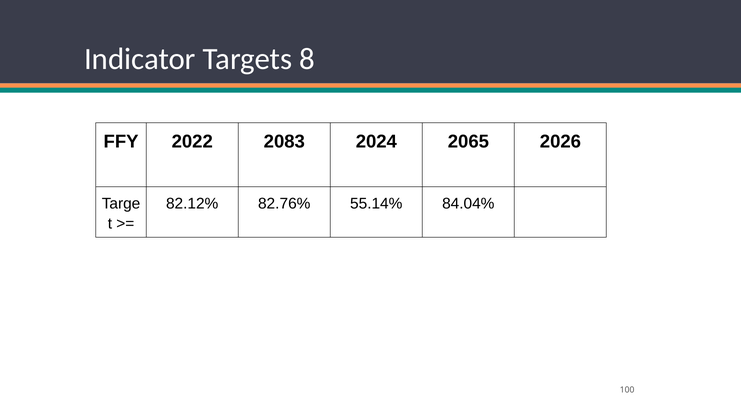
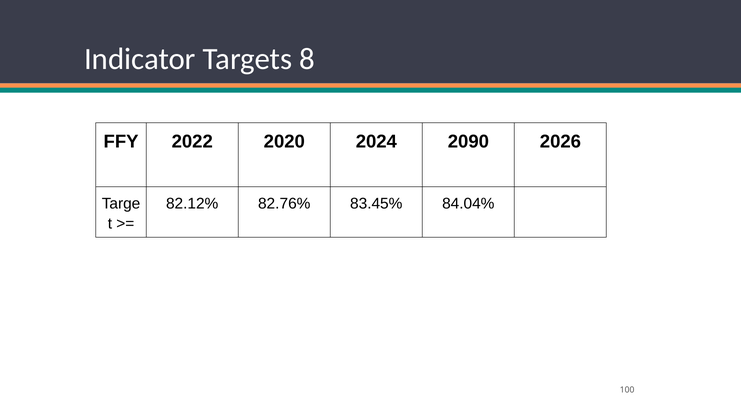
2083: 2083 -> 2020
2065: 2065 -> 2090
55.14%: 55.14% -> 83.45%
